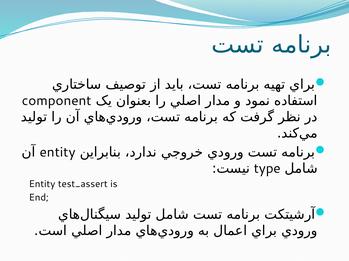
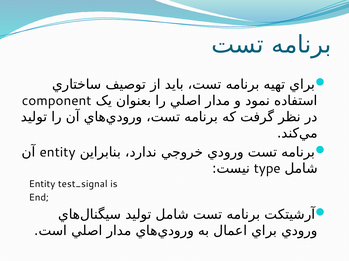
test_assert: test_assert -> test_signal
